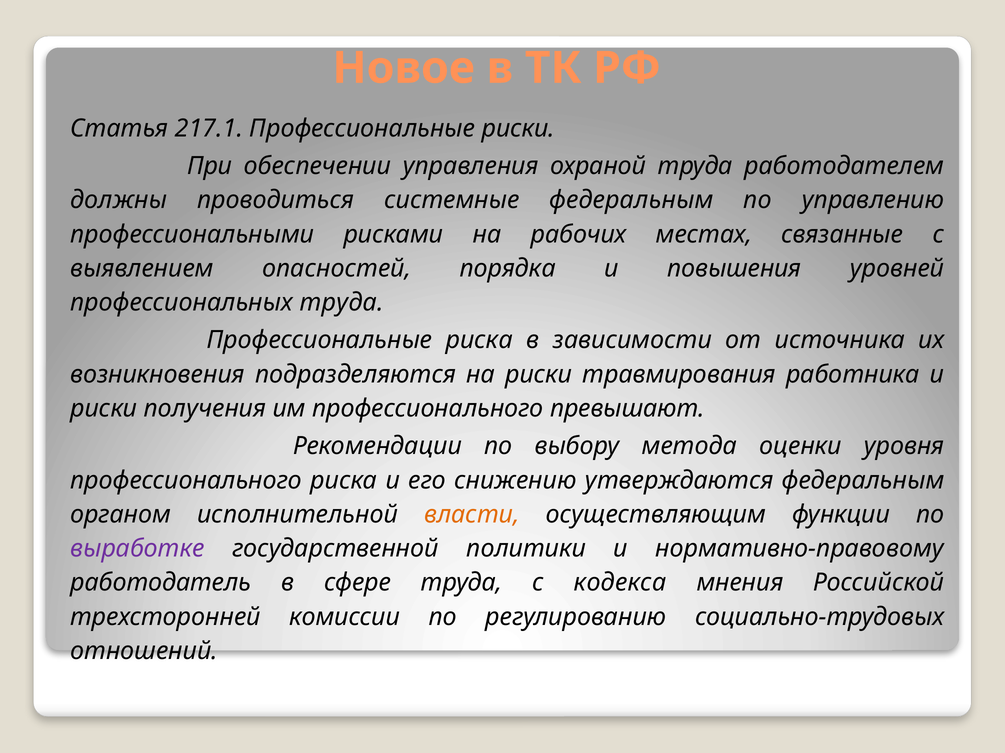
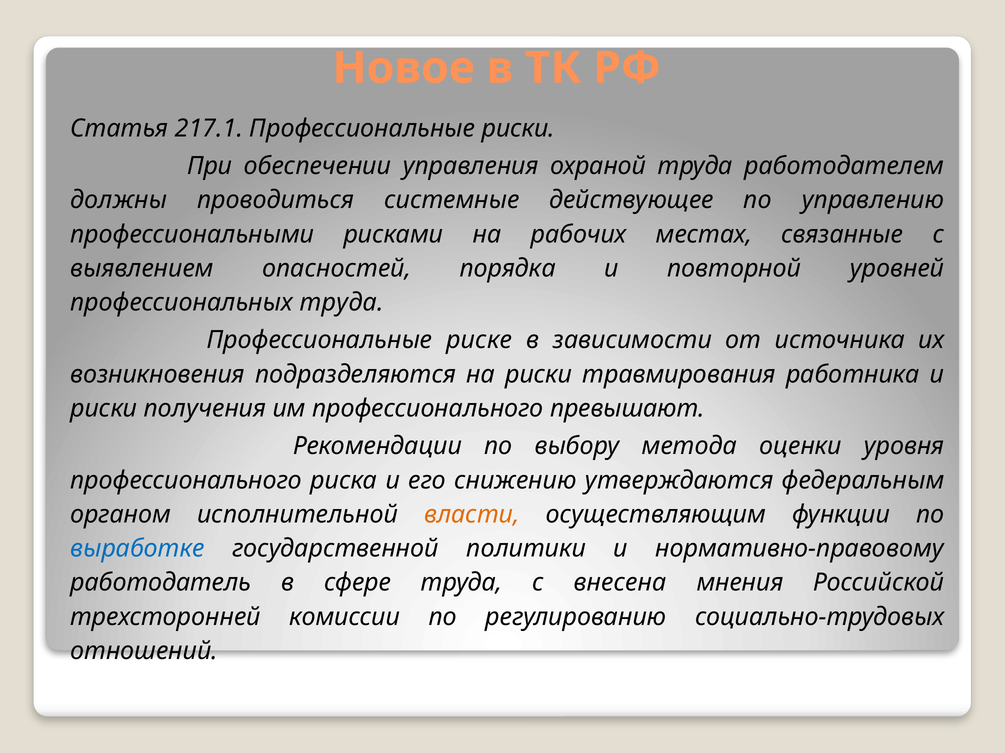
системные федеральным: федеральным -> действующее
повышения: повышения -> повторной
Профессиональные риска: риска -> риске
выработке colour: purple -> blue
кодекса: кодекса -> внесена
